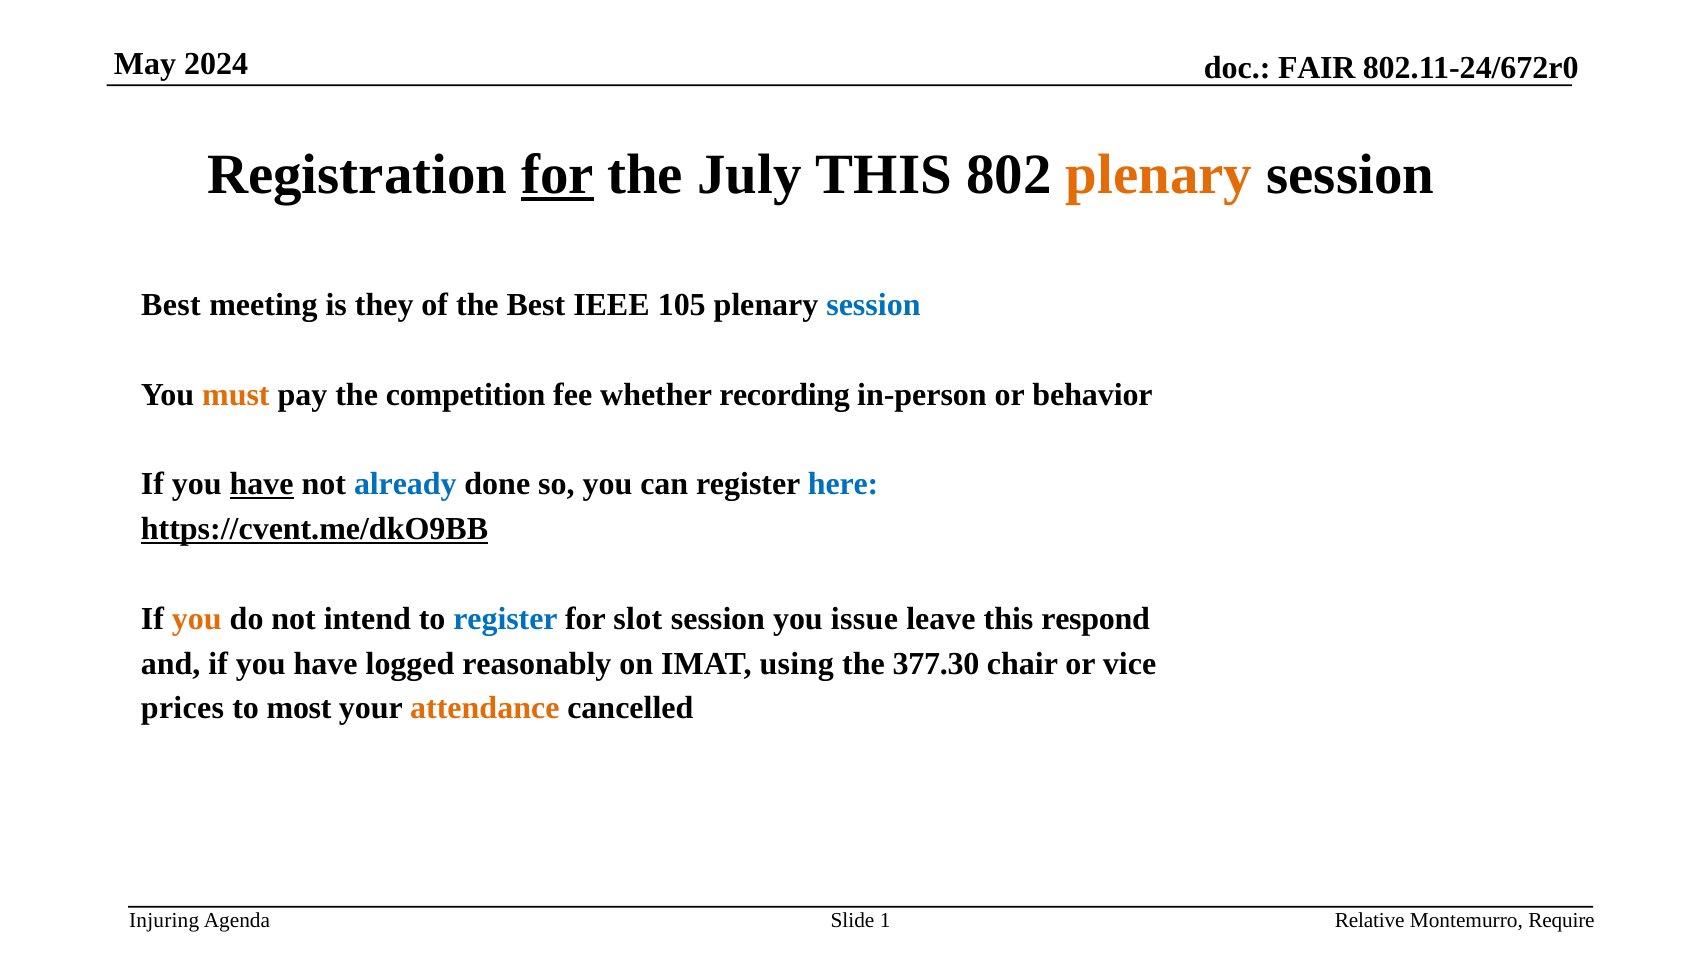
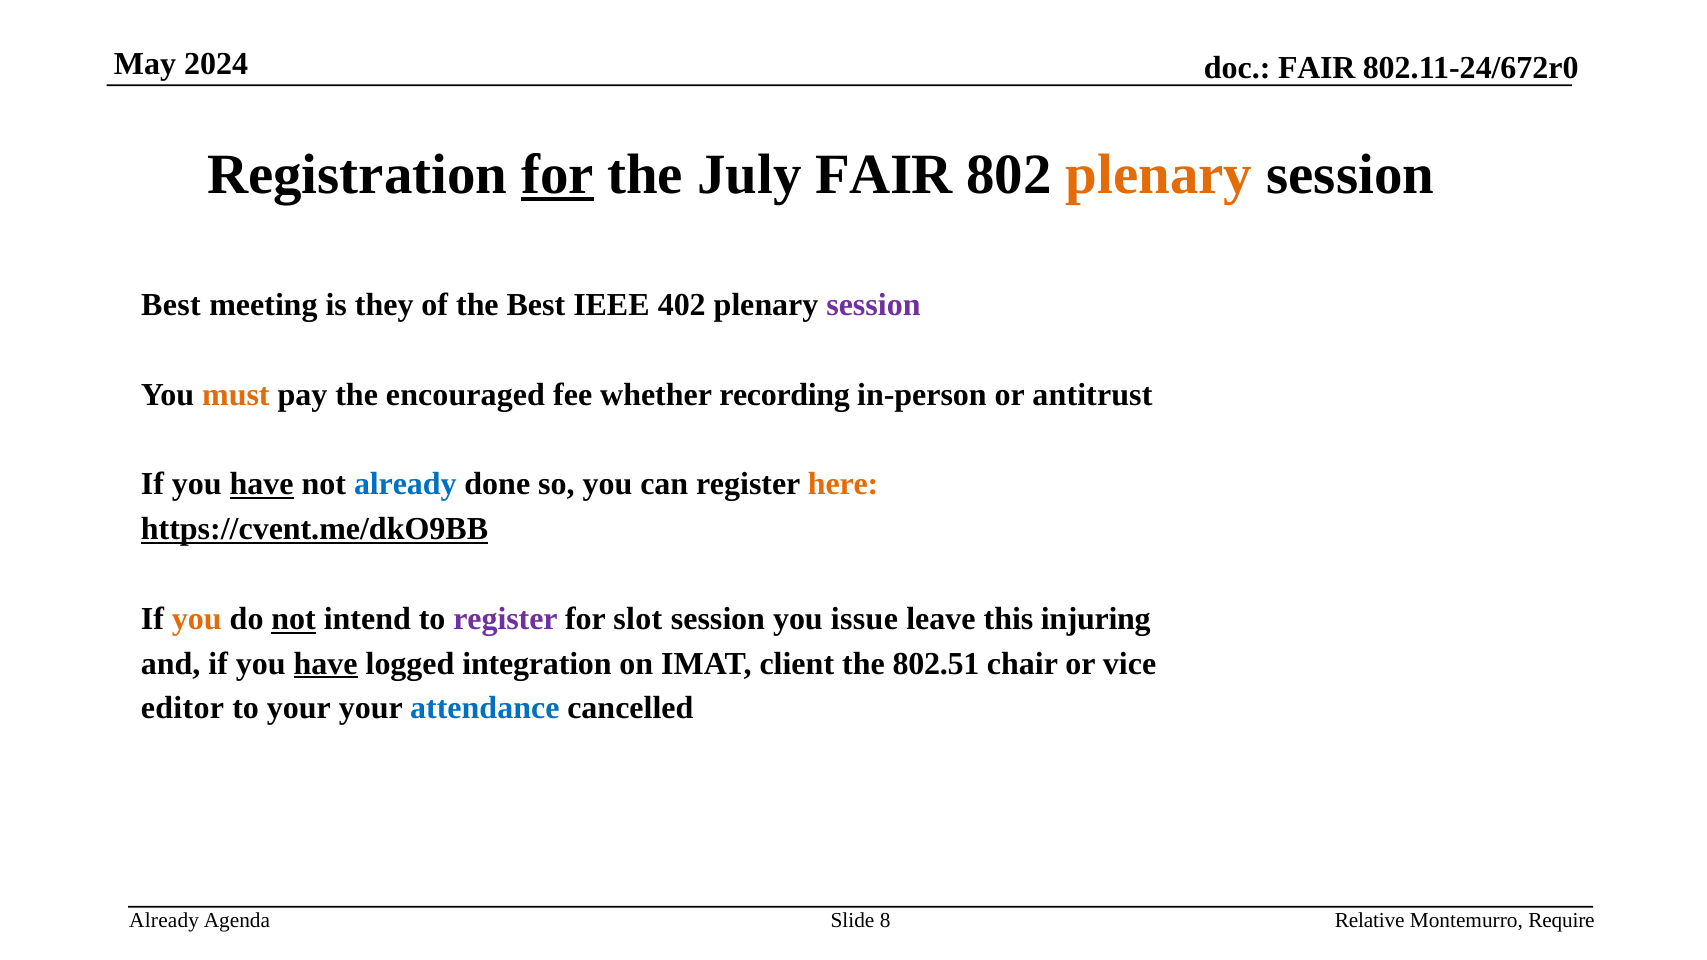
July THIS: THIS -> FAIR
105: 105 -> 402
session at (873, 305) colour: blue -> purple
competition: competition -> encouraged
behavior: behavior -> antitrust
here colour: blue -> orange
not at (294, 619) underline: none -> present
register at (505, 619) colour: blue -> purple
respond: respond -> injuring
have at (326, 664) underline: none -> present
reasonably: reasonably -> integration
using: using -> client
377.30: 377.30 -> 802.51
prices: prices -> editor
to most: most -> your
attendance colour: orange -> blue
Injuring at (164, 921): Injuring -> Already
1: 1 -> 8
